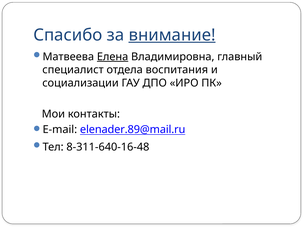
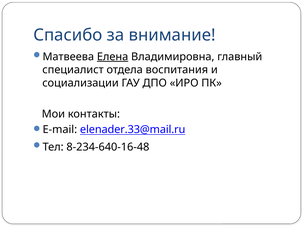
внимание underline: present -> none
elenader.89@mail.ru: elenader.89@mail.ru -> elenader.33@mail.ru
8-311-640-16-48: 8-311-640-16-48 -> 8-234-640-16-48
